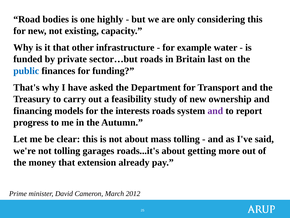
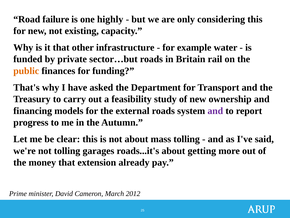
bodies: bodies -> failure
last: last -> rail
public colour: blue -> orange
interests: interests -> external
